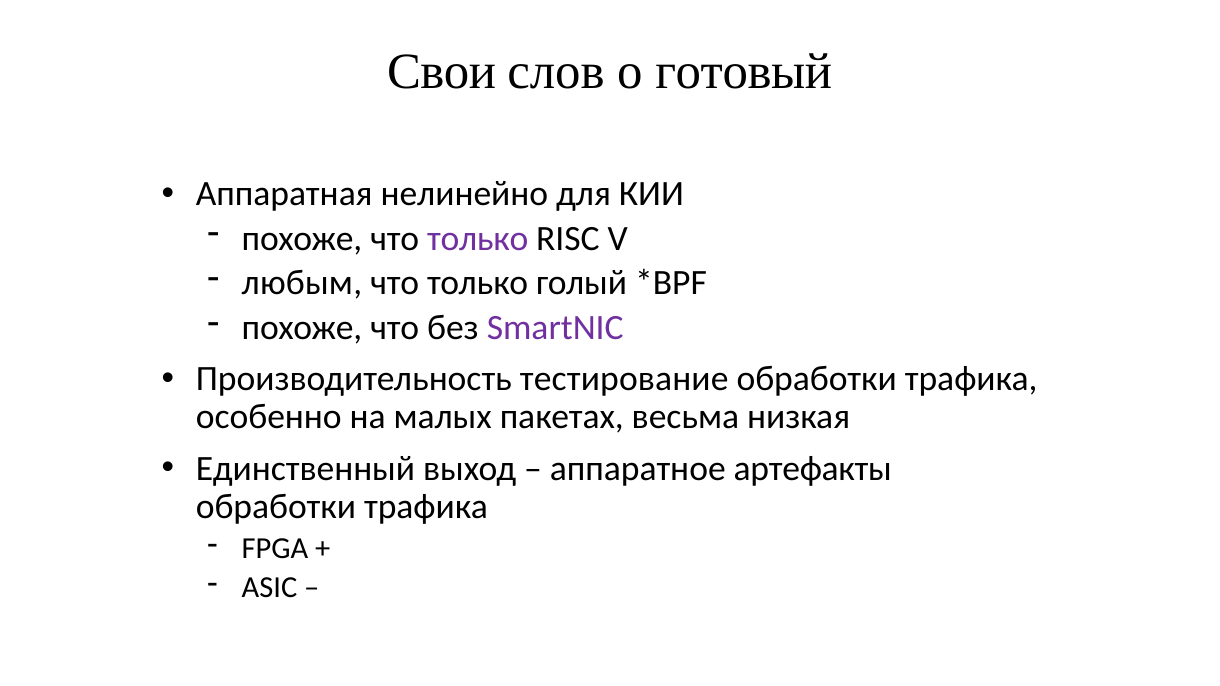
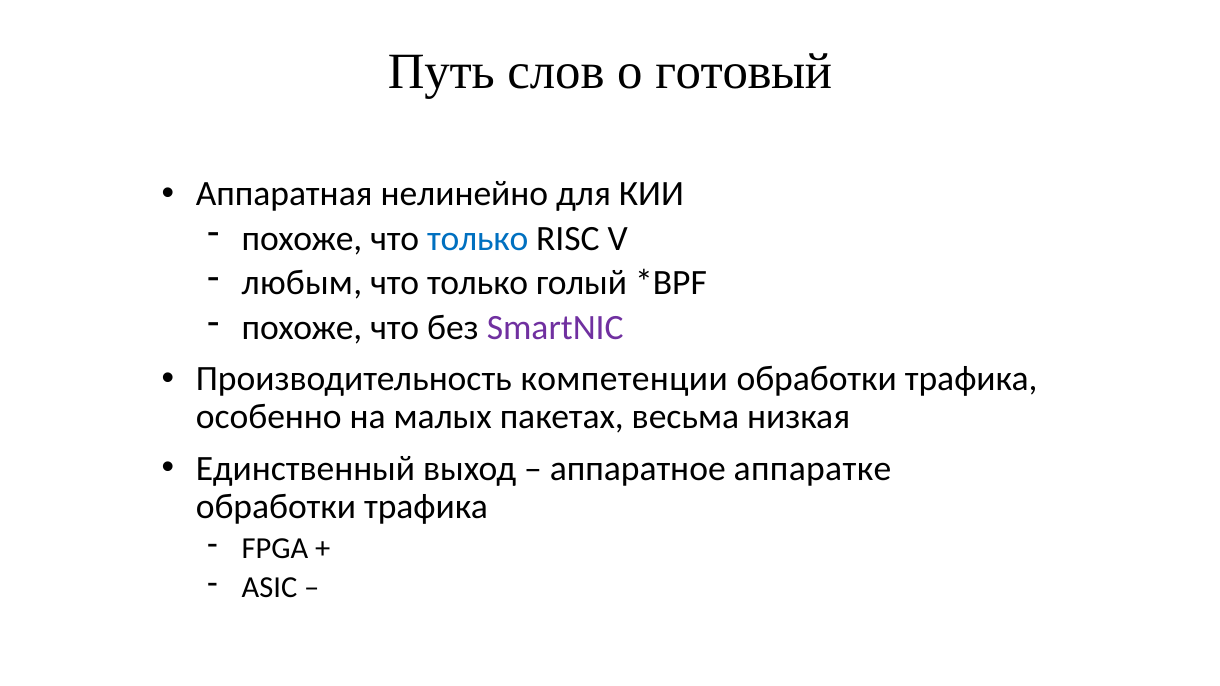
Свои: Свои -> Путь
только at (478, 239) colour: purple -> blue
тестирование: тестирование -> компетенции
артефакты: артефакты -> аппаратке
